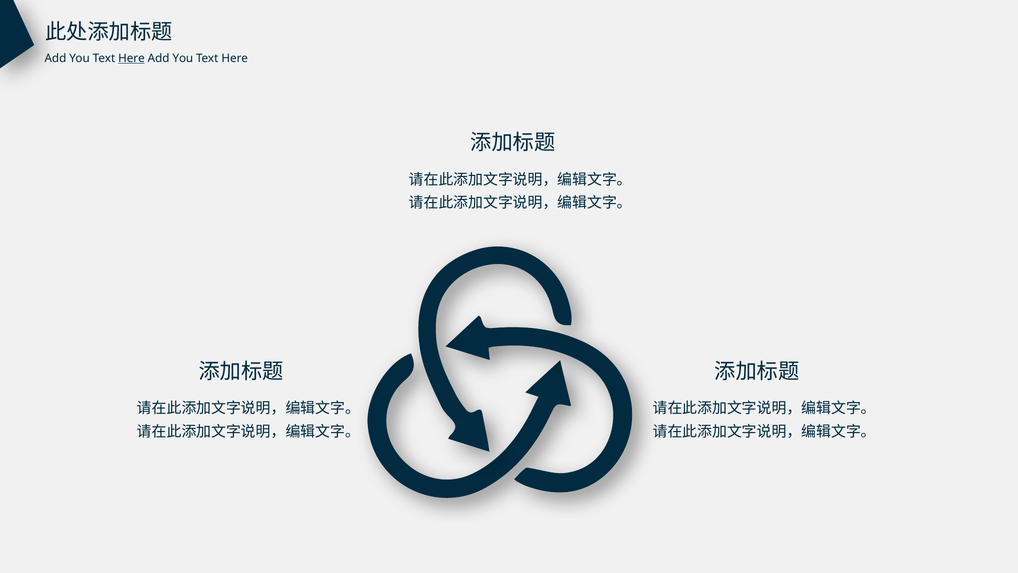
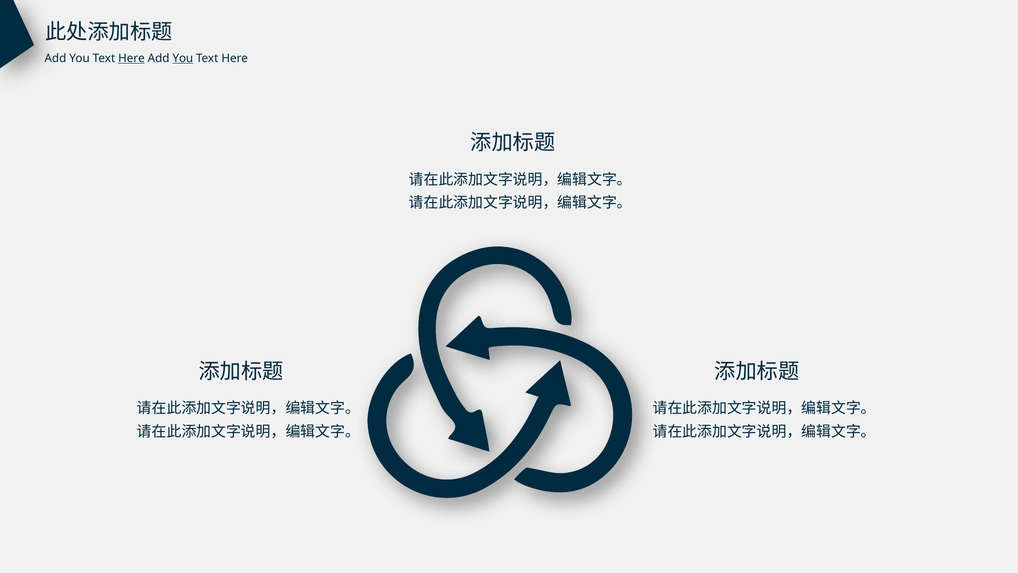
You at (183, 58) underline: none -> present
